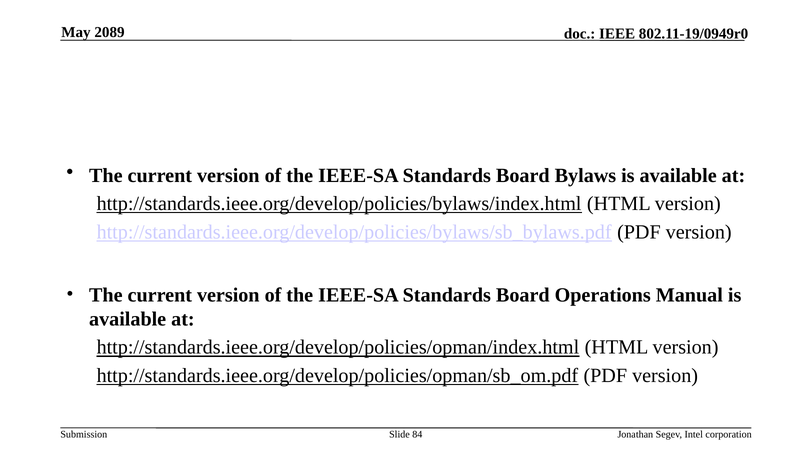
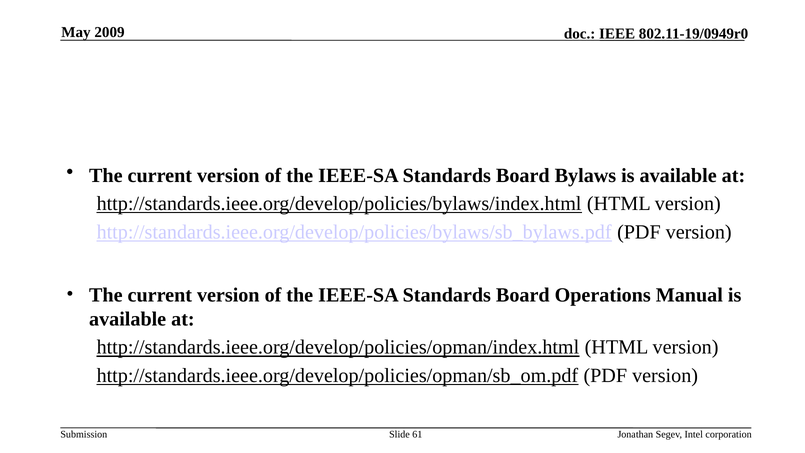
2089: 2089 -> 2009
84: 84 -> 61
